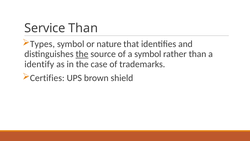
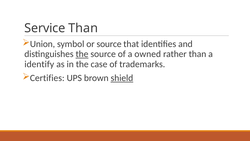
Types: Types -> Union
or nature: nature -> source
a symbol: symbol -> owned
shield underline: none -> present
